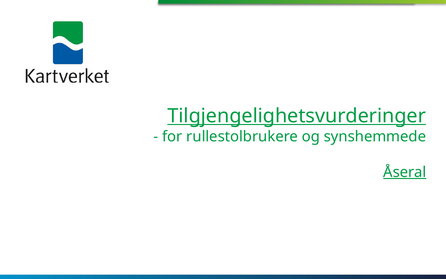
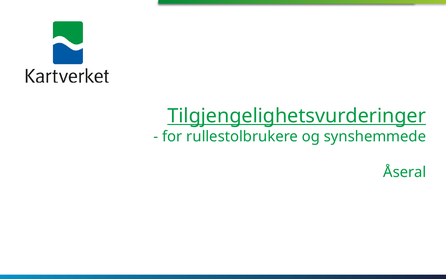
Åseral underline: present -> none
